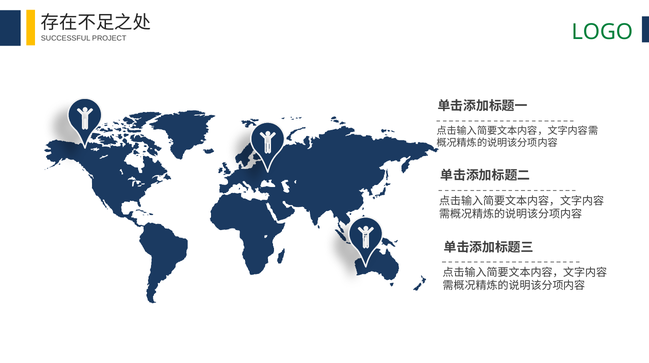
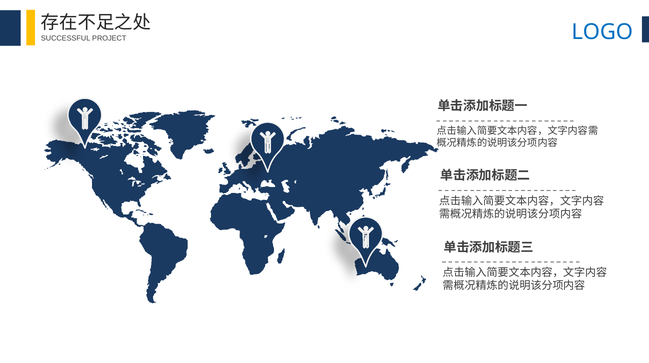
LOGO colour: green -> blue
